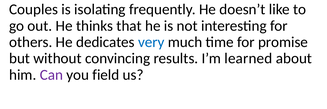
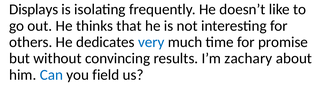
Couples: Couples -> Displays
learned: learned -> zachary
Can colour: purple -> blue
